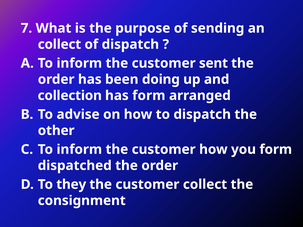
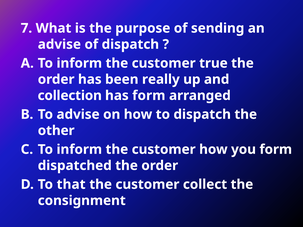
collect at (59, 44): collect -> advise
sent: sent -> true
doing: doing -> really
they: they -> that
